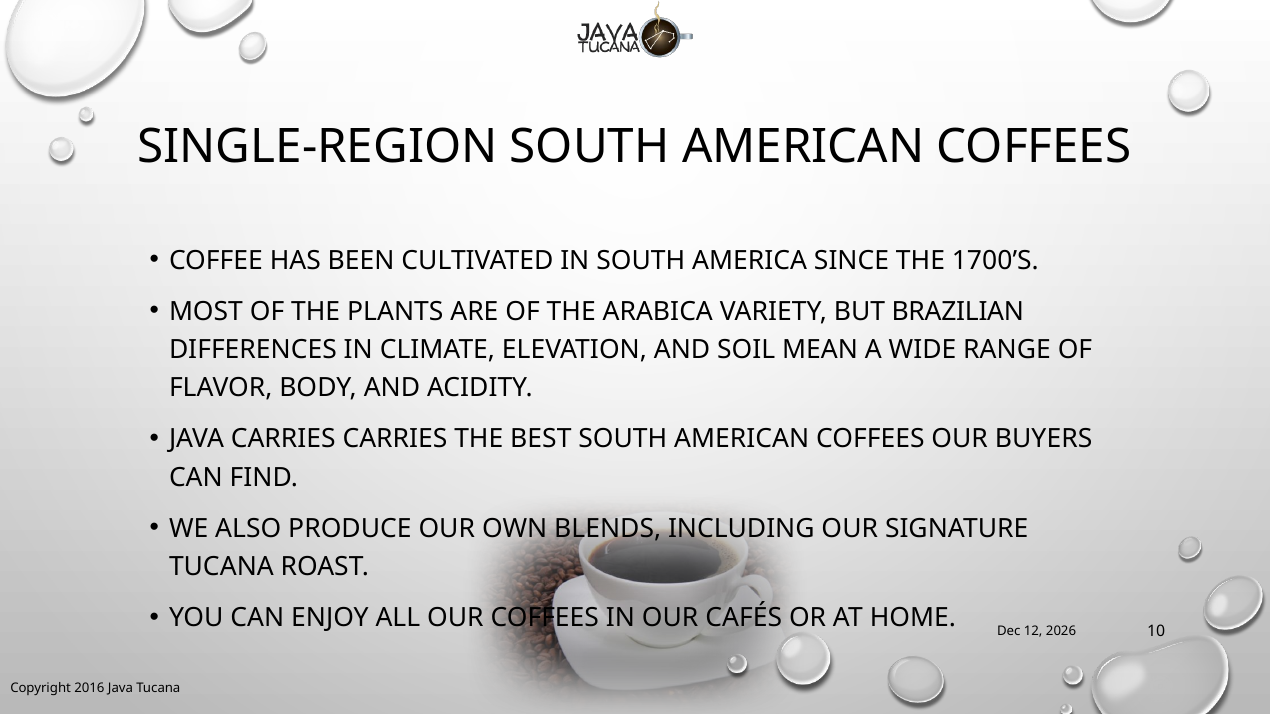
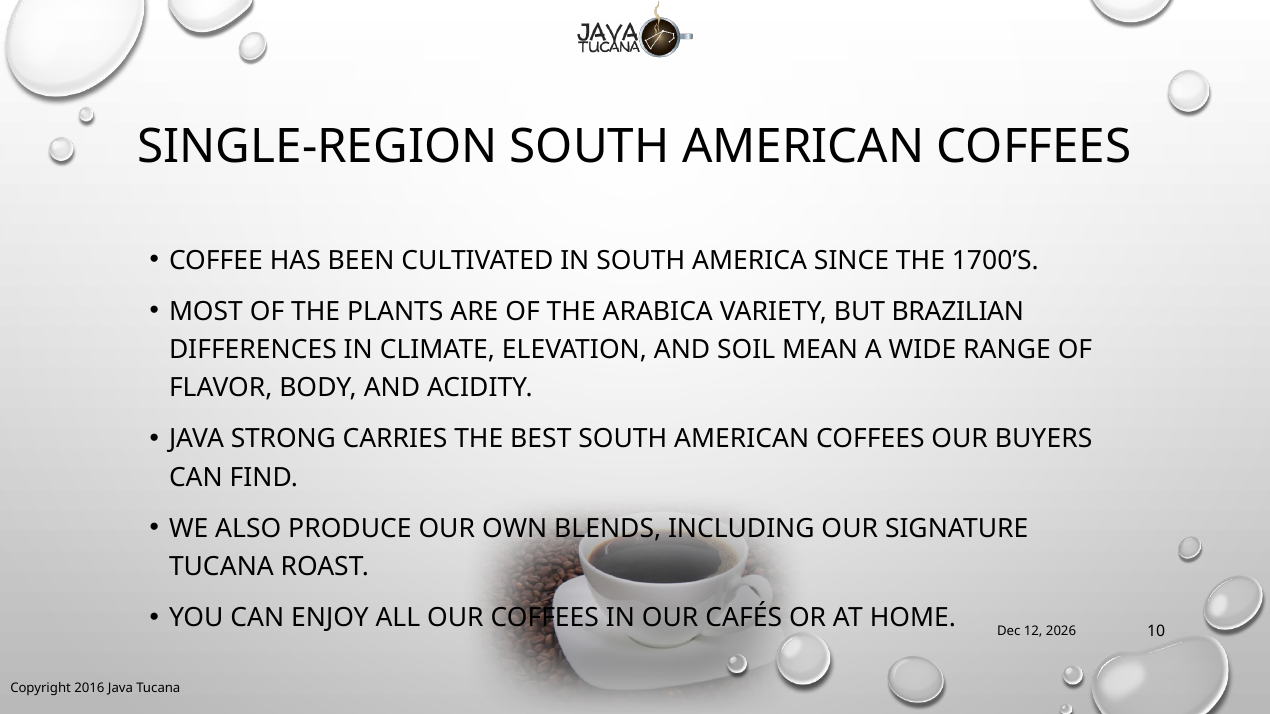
JAVA CARRIES: CARRIES -> STRONG
